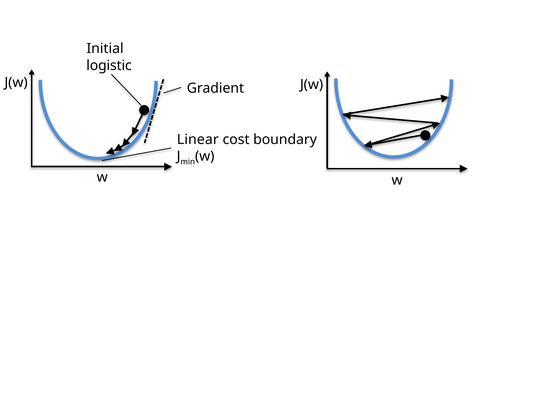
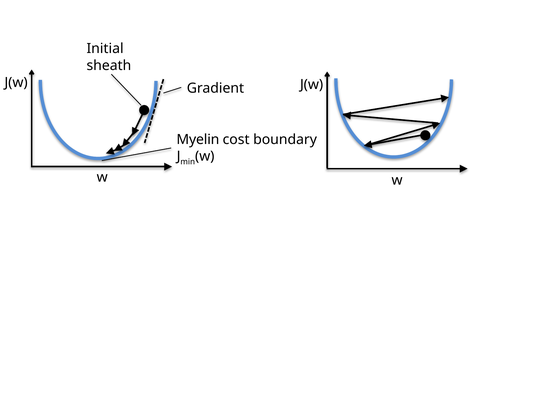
logistic: logistic -> sheath
Linear: Linear -> Myelin
